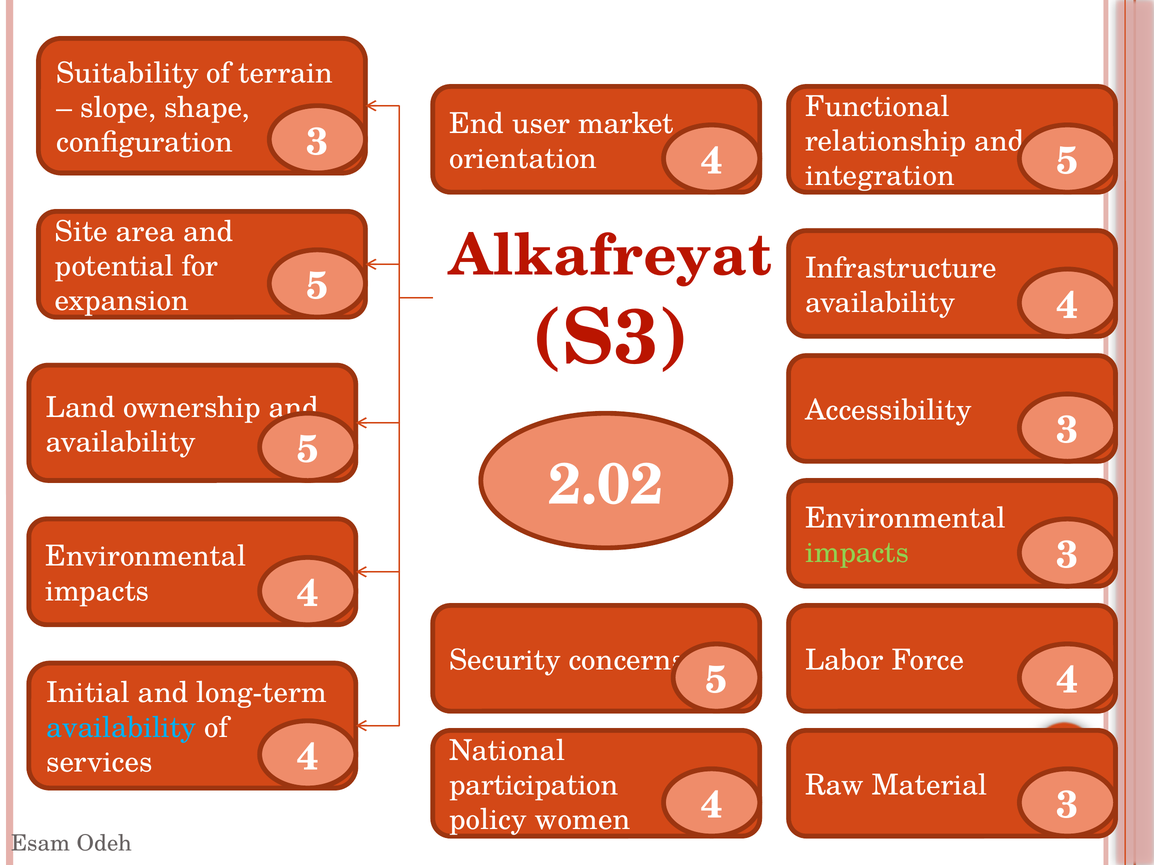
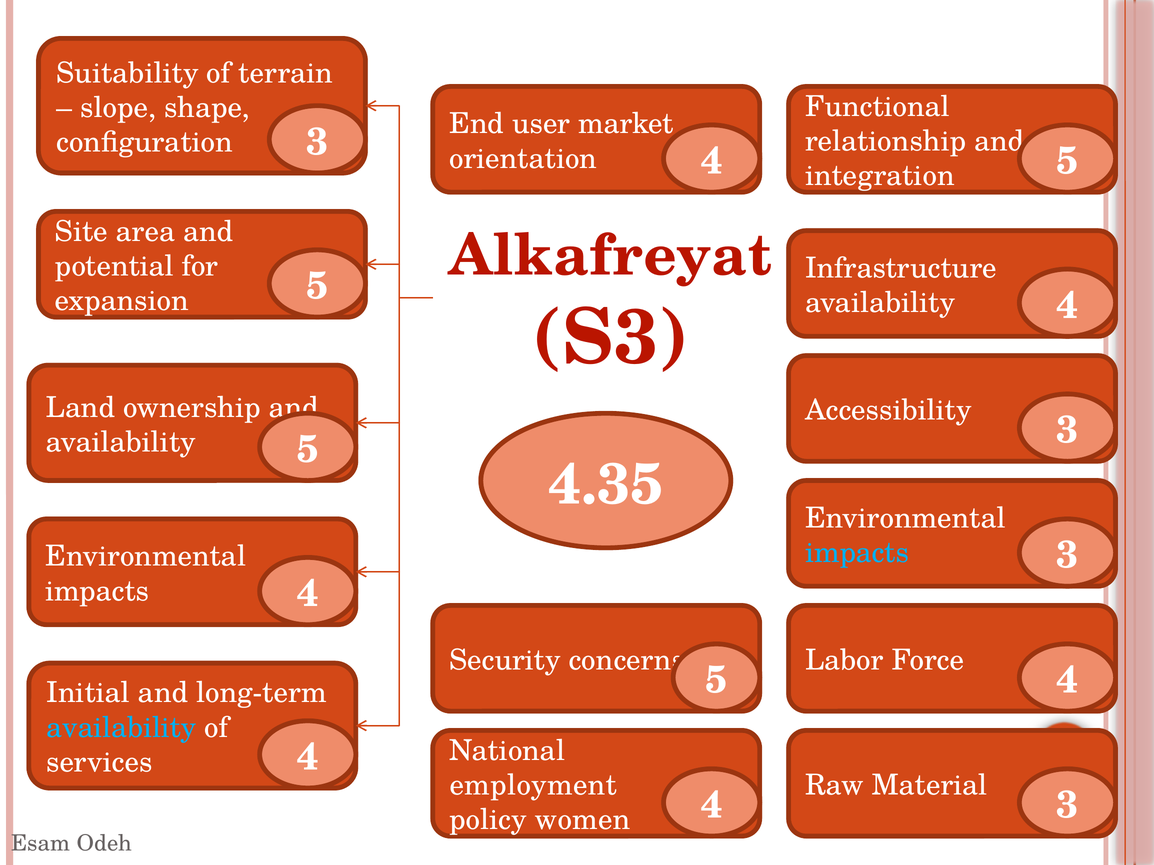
2.02: 2.02 -> 4.35
impacts at (857, 553) colour: light green -> light blue
participation: participation -> employment
